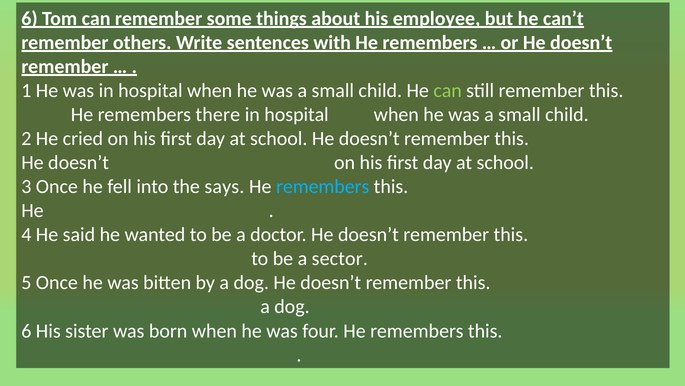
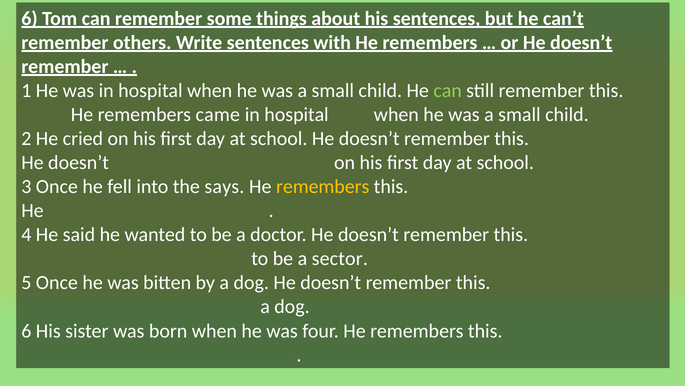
his employee: employee -> sentences
there: there -> came
remembers at (323, 186) colour: light blue -> yellow
